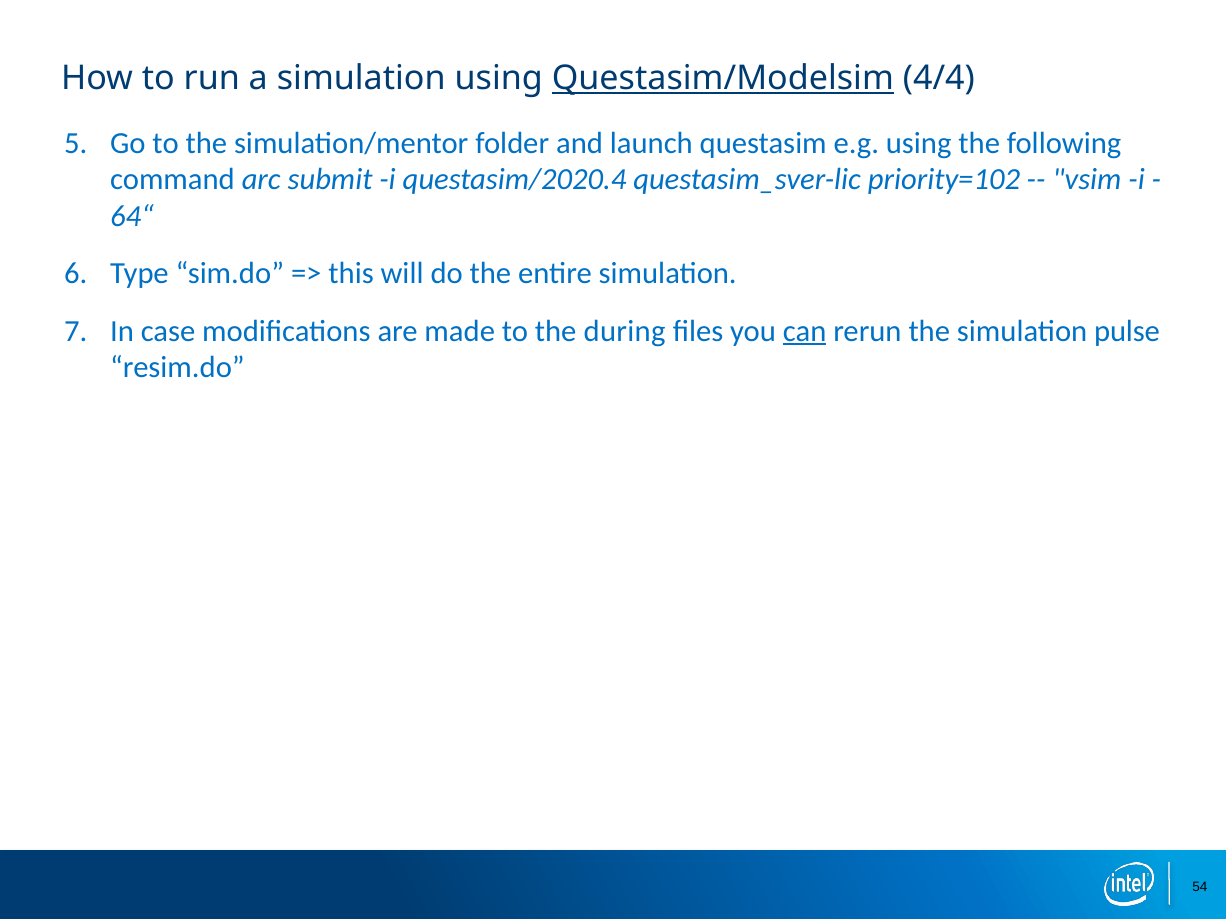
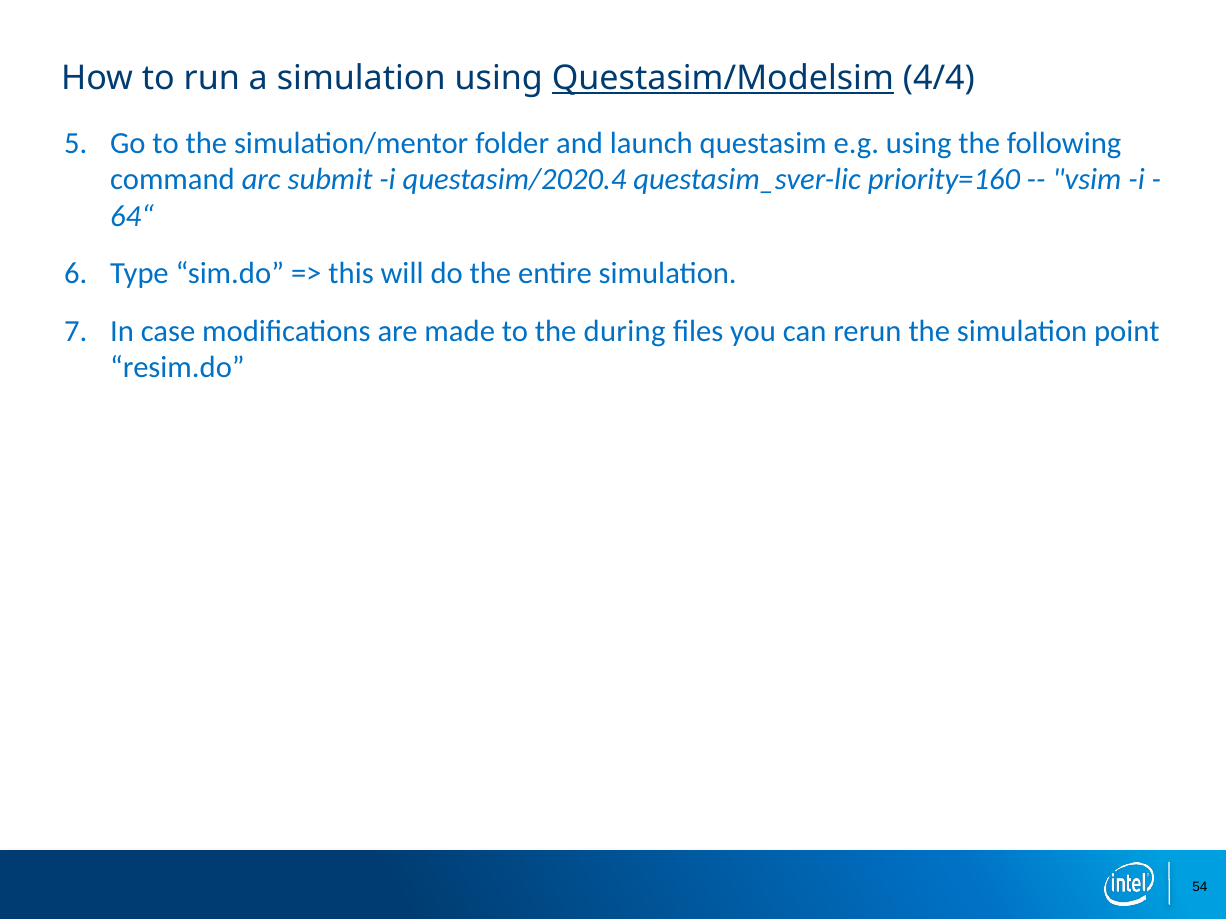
priority=102: priority=102 -> priority=160
can underline: present -> none
pulse: pulse -> point
